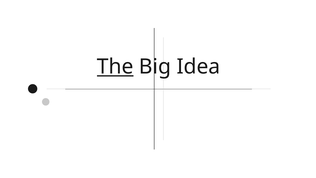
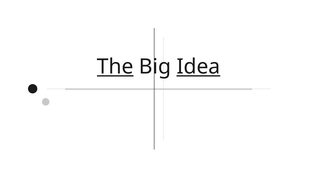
Idea underline: none -> present
